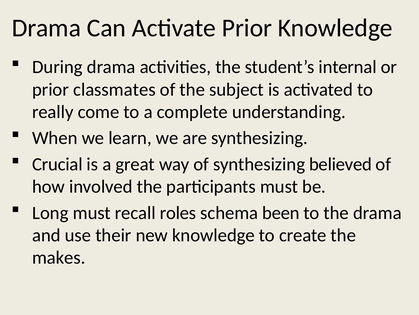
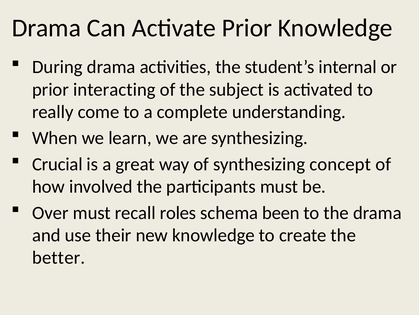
classmates: classmates -> interacting
believed: believed -> concept
Long: Long -> Over
makes: makes -> better
